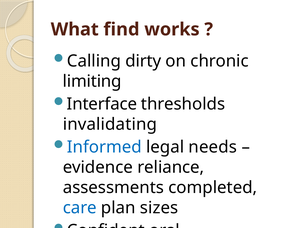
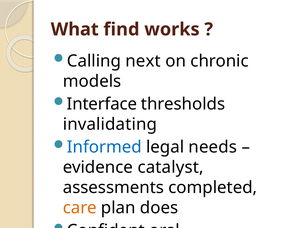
dirty: dirty -> next
limiting: limiting -> models
reliance: reliance -> catalyst
care colour: blue -> orange
sizes: sizes -> does
